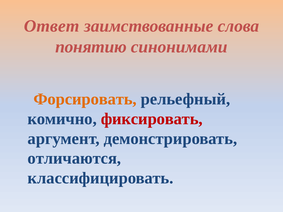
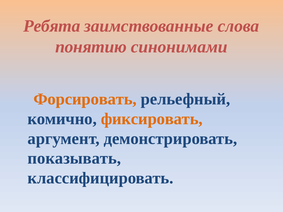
Ответ: Ответ -> Ребята
фиксировать colour: red -> orange
отличаются: отличаются -> показывать
